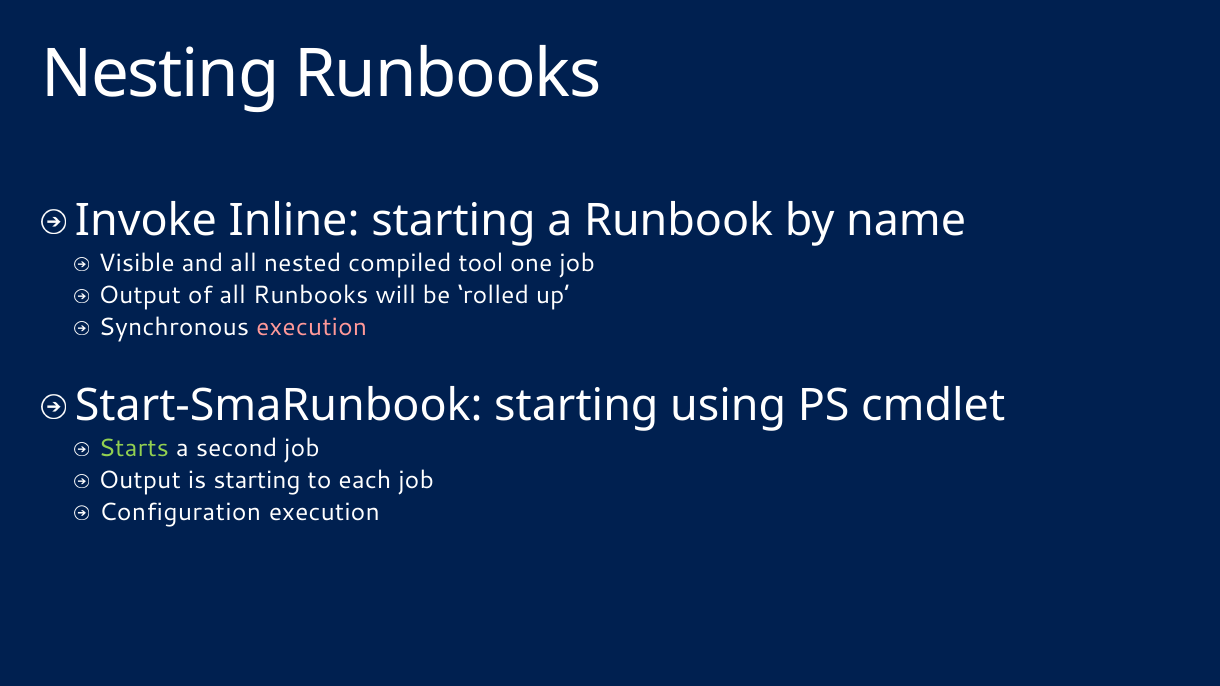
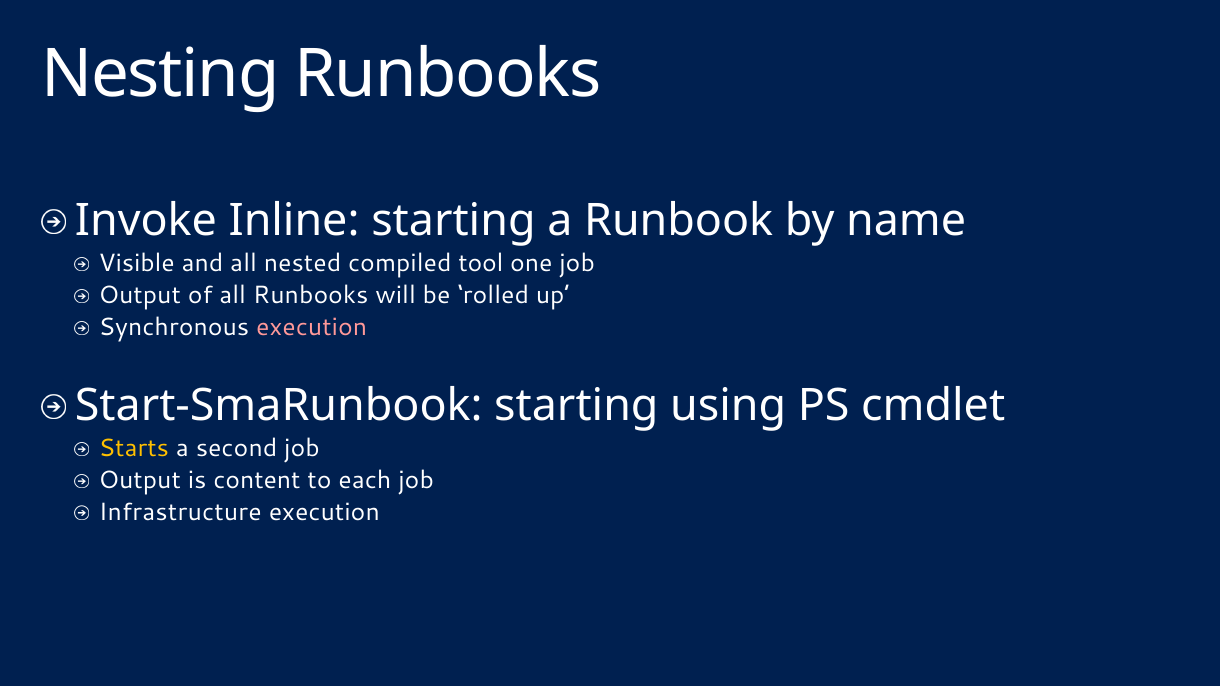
Starts colour: light green -> yellow
is starting: starting -> content
Configuration: Configuration -> Infrastructure
